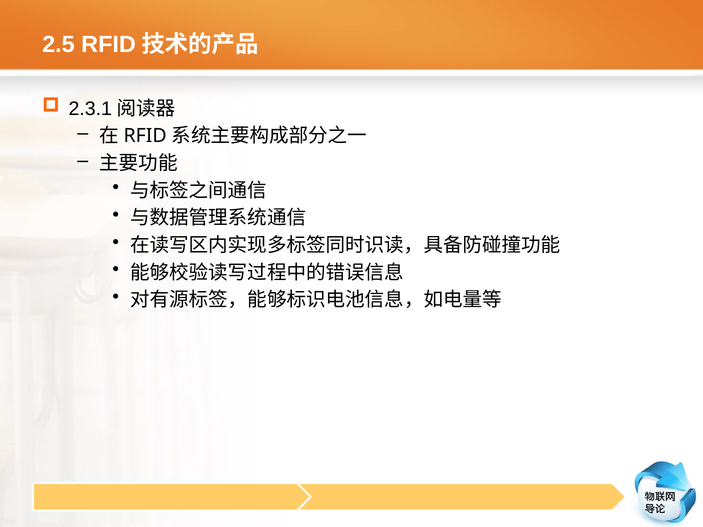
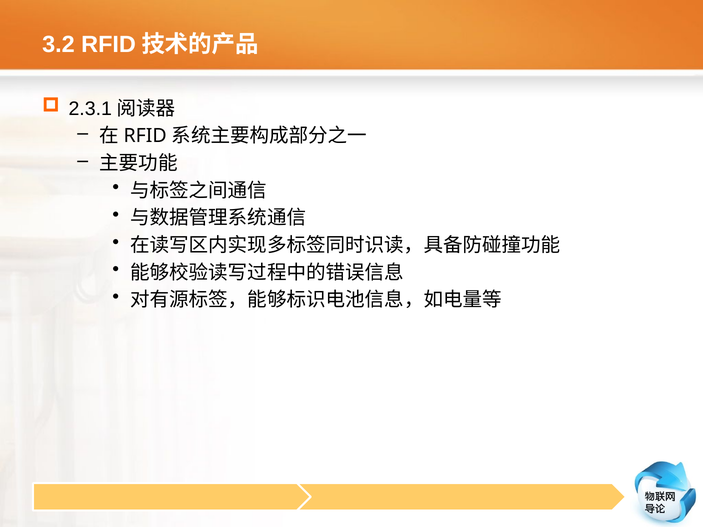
2.5: 2.5 -> 3.2
